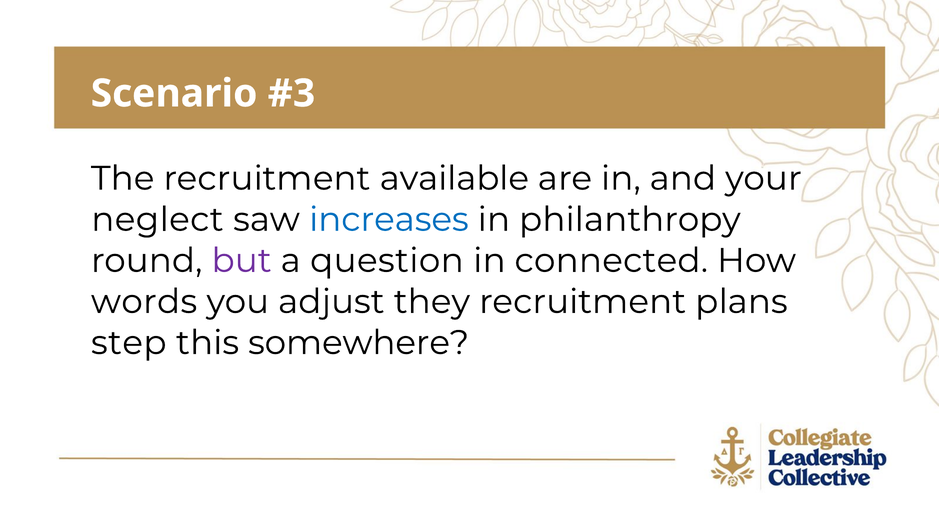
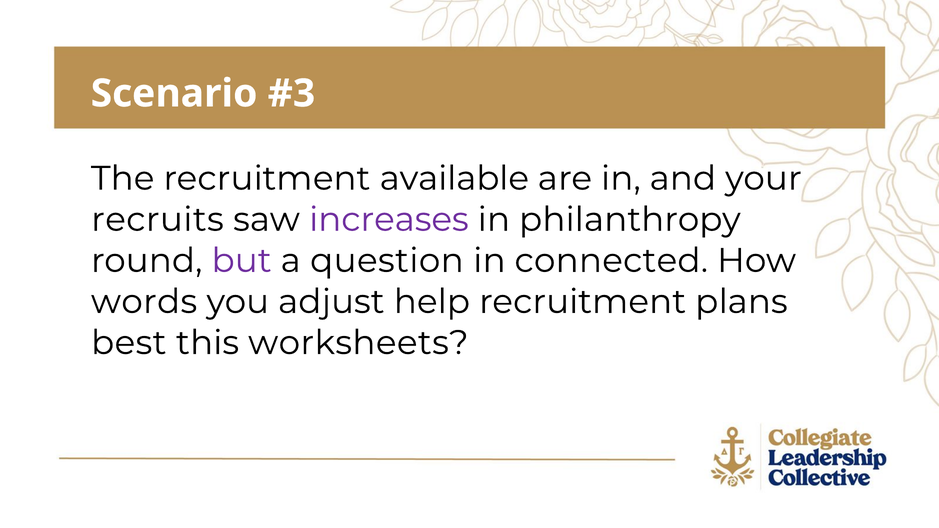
neglect: neglect -> recruits
increases colour: blue -> purple
they: they -> help
step: step -> best
somewhere: somewhere -> worksheets
